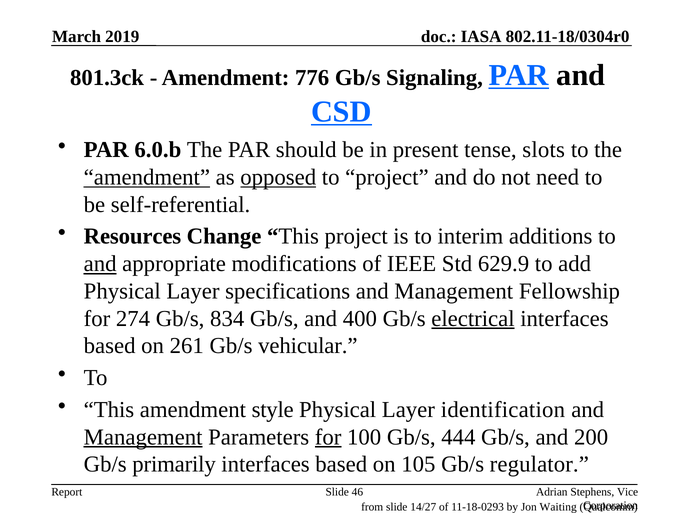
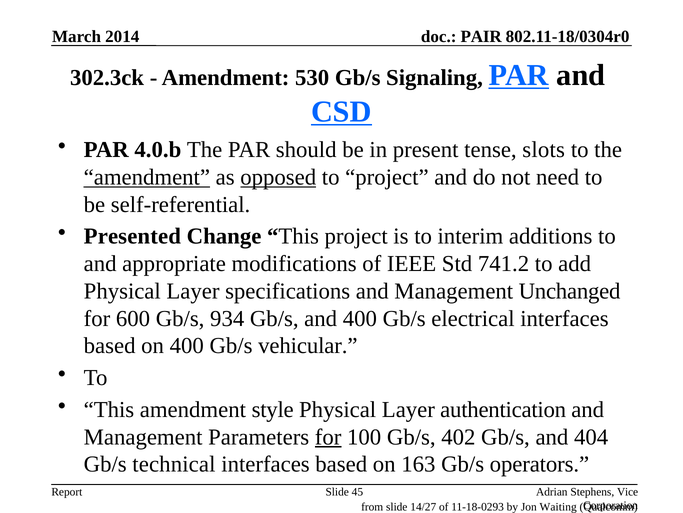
2019: 2019 -> 2014
IASA: IASA -> PAIR
801.3ck: 801.3ck -> 302.3ck
776: 776 -> 530
6.0.b: 6.0.b -> 4.0.b
Resources: Resources -> Presented
and at (100, 263) underline: present -> none
629.9: 629.9 -> 741.2
Fellowship: Fellowship -> Unchanged
274: 274 -> 600
834: 834 -> 934
electrical underline: present -> none
on 261: 261 -> 400
identification: identification -> authentication
Management at (143, 436) underline: present -> none
444: 444 -> 402
200: 200 -> 404
primarily: primarily -> technical
105: 105 -> 163
regulator: regulator -> operators
46: 46 -> 45
